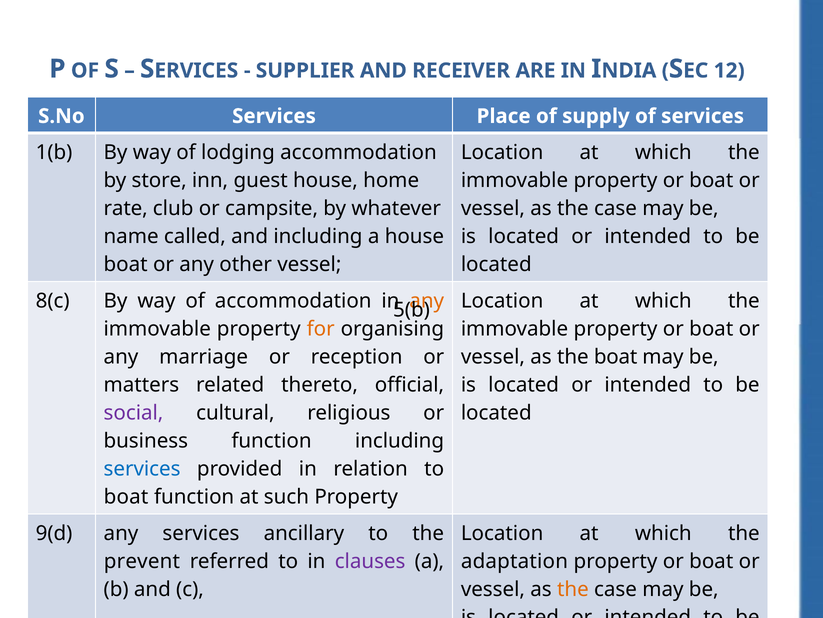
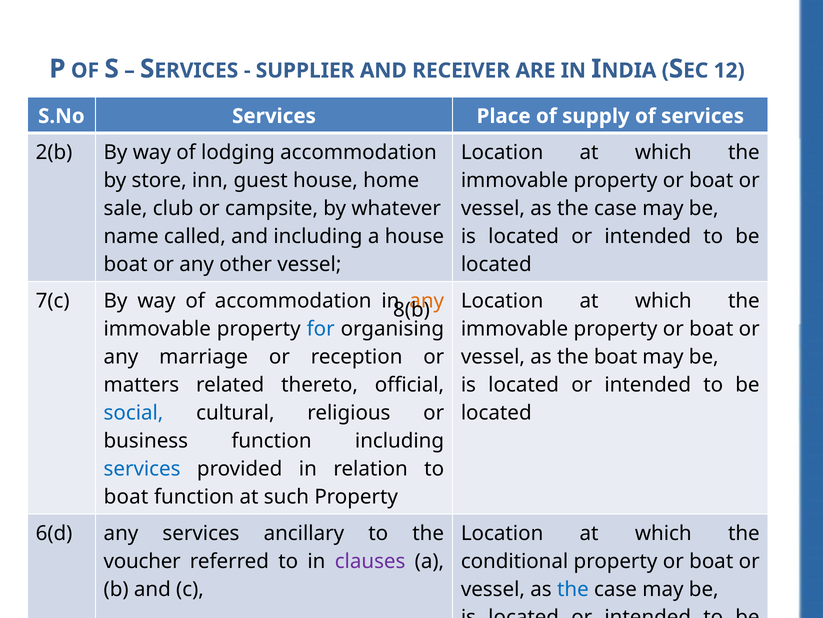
1(b: 1(b -> 2(b
rate: rate -> sale
8(c: 8(c -> 7(c
5(b: 5(b -> 8(b
for colour: orange -> blue
social colour: purple -> blue
9(d: 9(d -> 6(d
prevent: prevent -> voucher
adaptation: adaptation -> conditional
the at (573, 589) colour: orange -> blue
